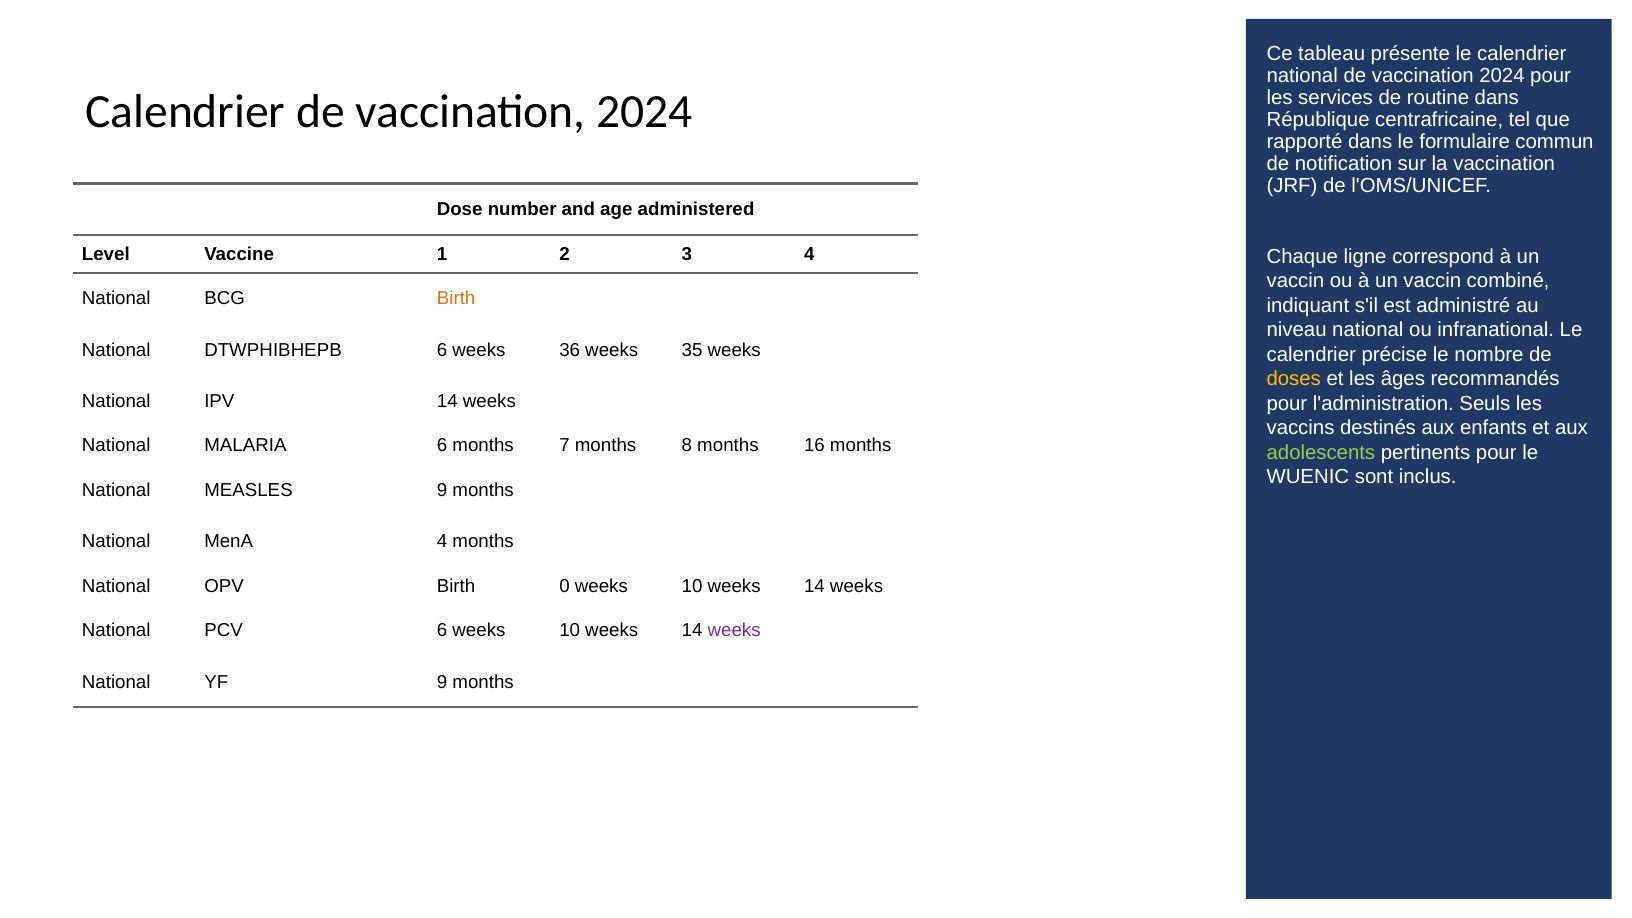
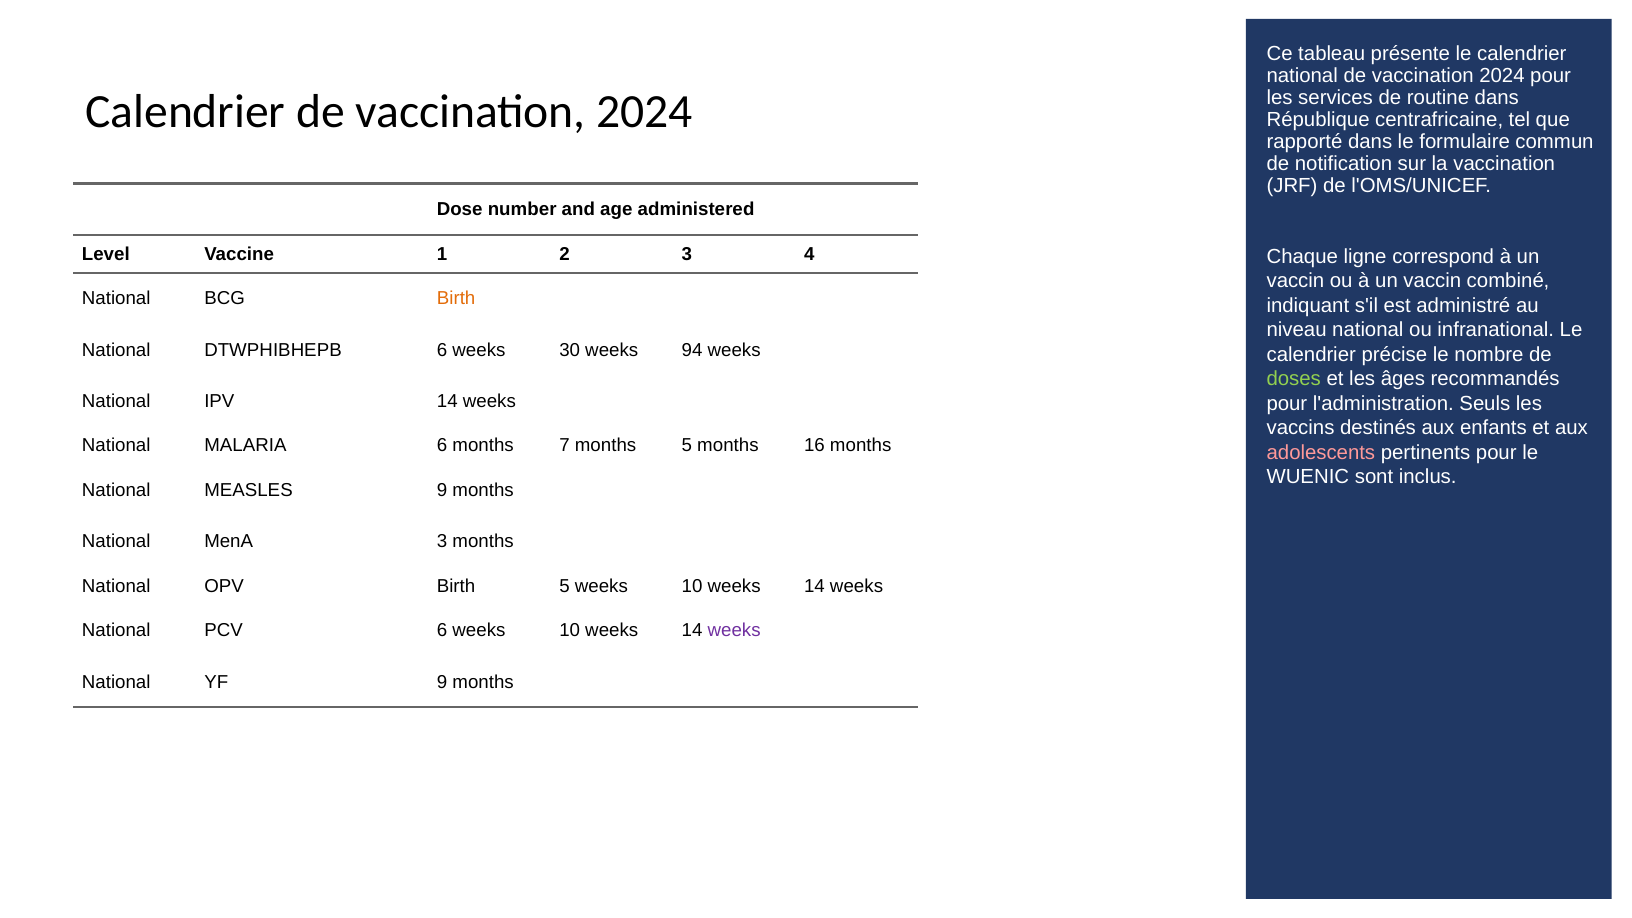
36: 36 -> 30
35: 35 -> 94
doses colour: yellow -> light green
months 8: 8 -> 5
adolescents colour: light green -> pink
MenA 4: 4 -> 3
Birth 0: 0 -> 5
